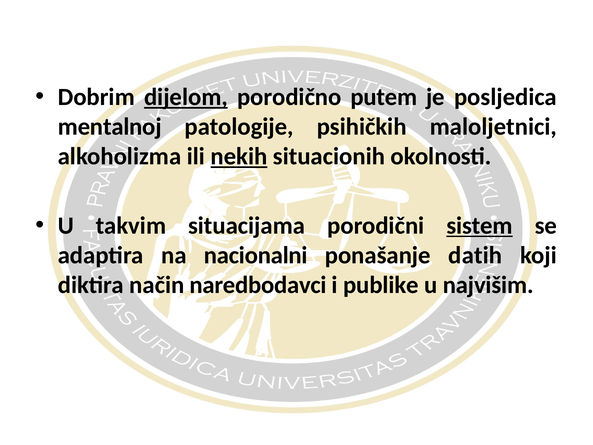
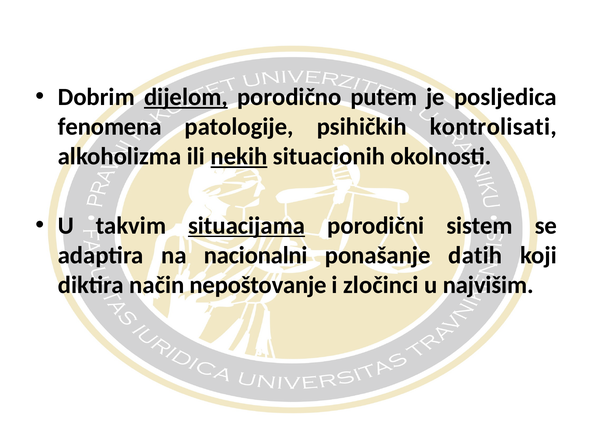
mentalnoj: mentalnoj -> fenomena
maloljetnici: maloljetnici -> kontrolisati
situacijama underline: none -> present
sistem underline: present -> none
naredbodavci: naredbodavci -> nepoštovanje
publike: publike -> zločinci
